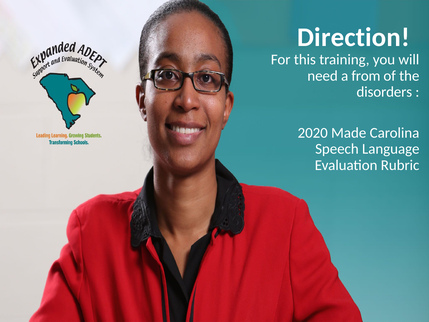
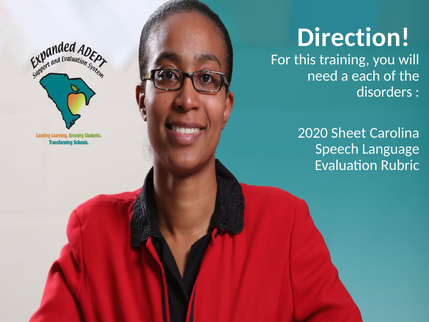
from: from -> each
Made: Made -> Sheet
